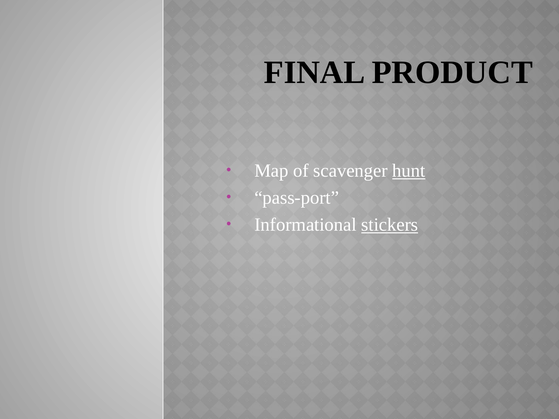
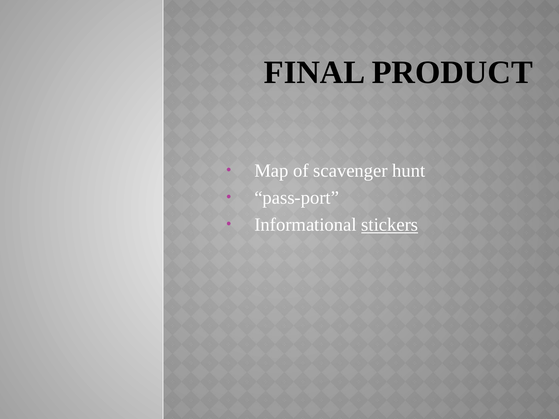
hunt underline: present -> none
